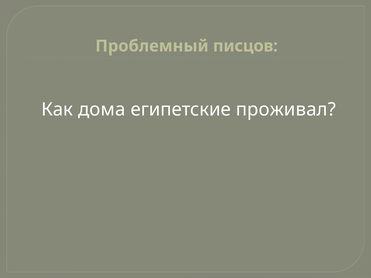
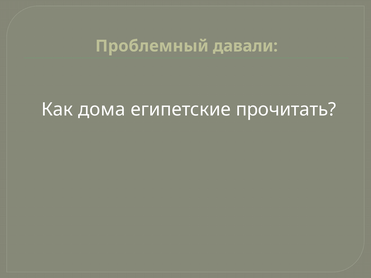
писцов: писцов -> давали
проживал: проживал -> прочитать
